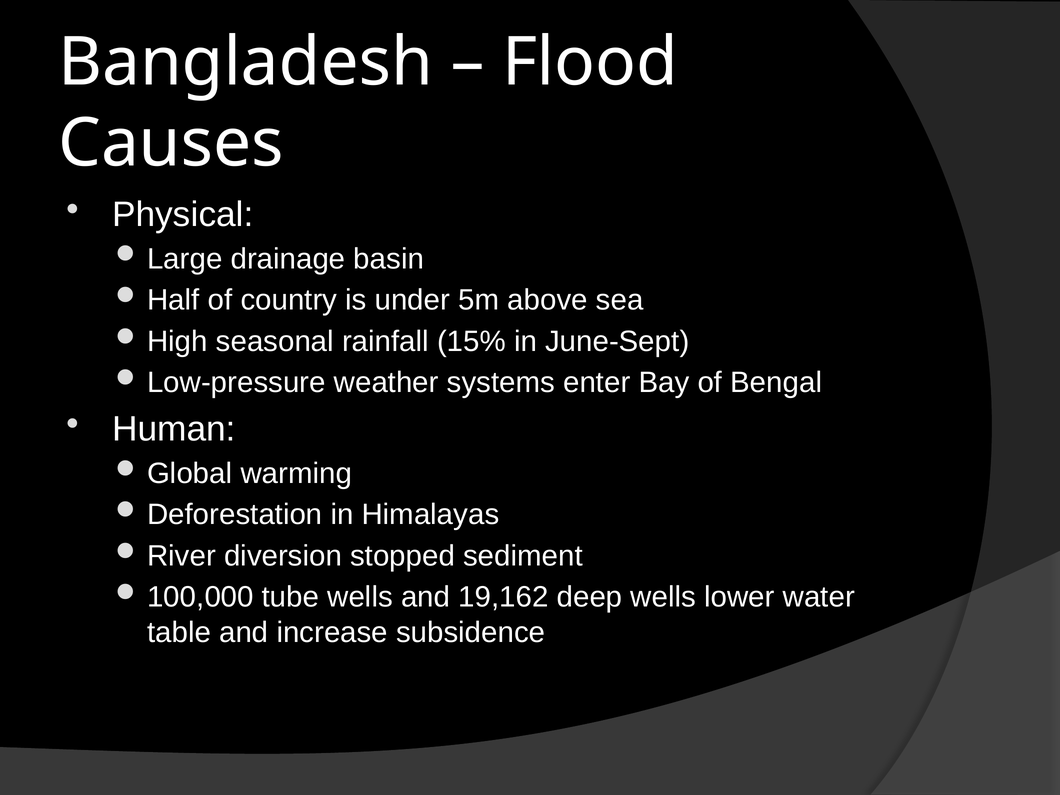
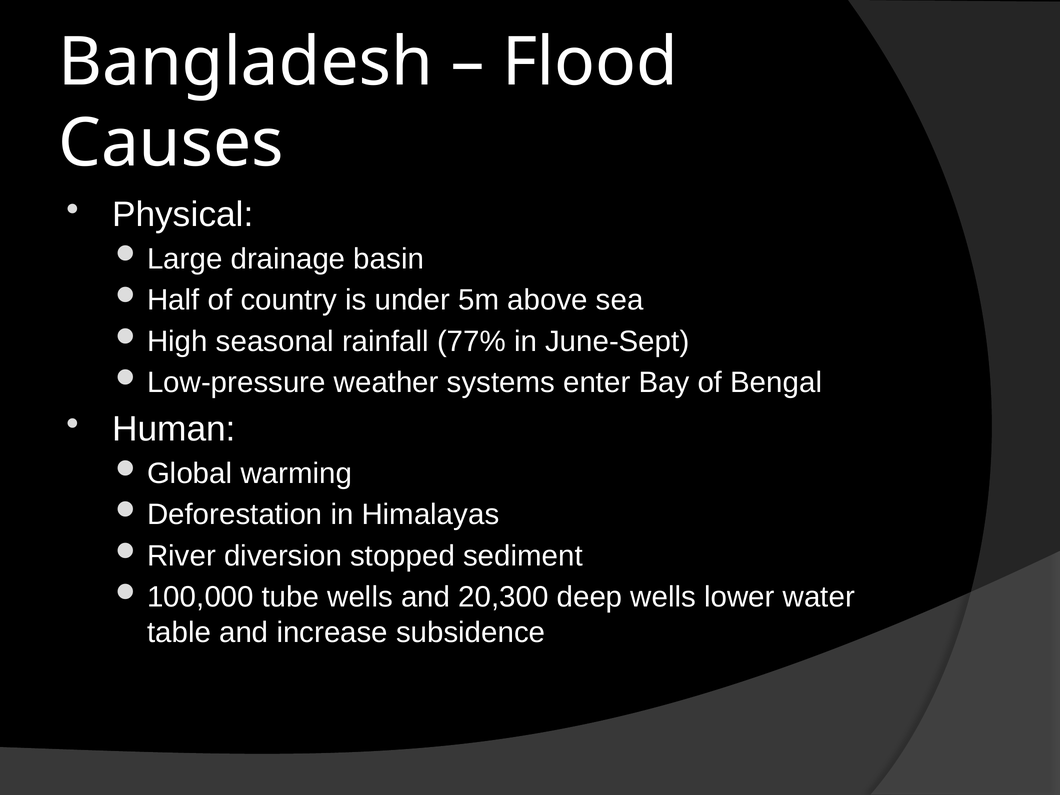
15%: 15% -> 77%
19,162: 19,162 -> 20,300
